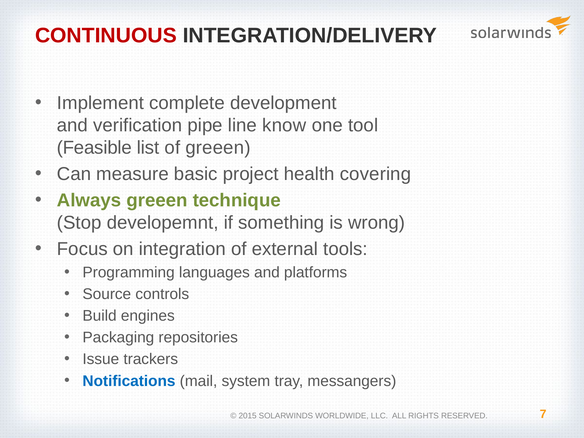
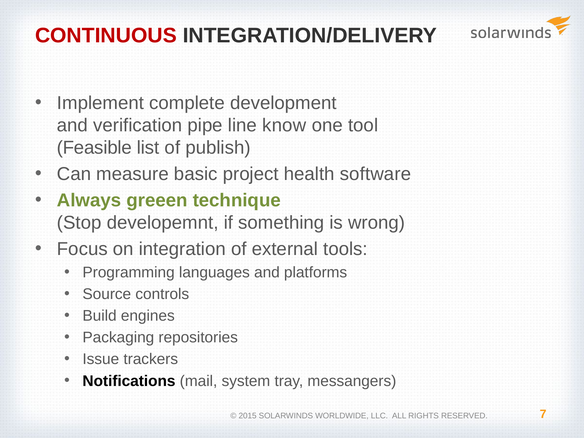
of greeen: greeen -> publish
covering: covering -> software
Notifications colour: blue -> black
